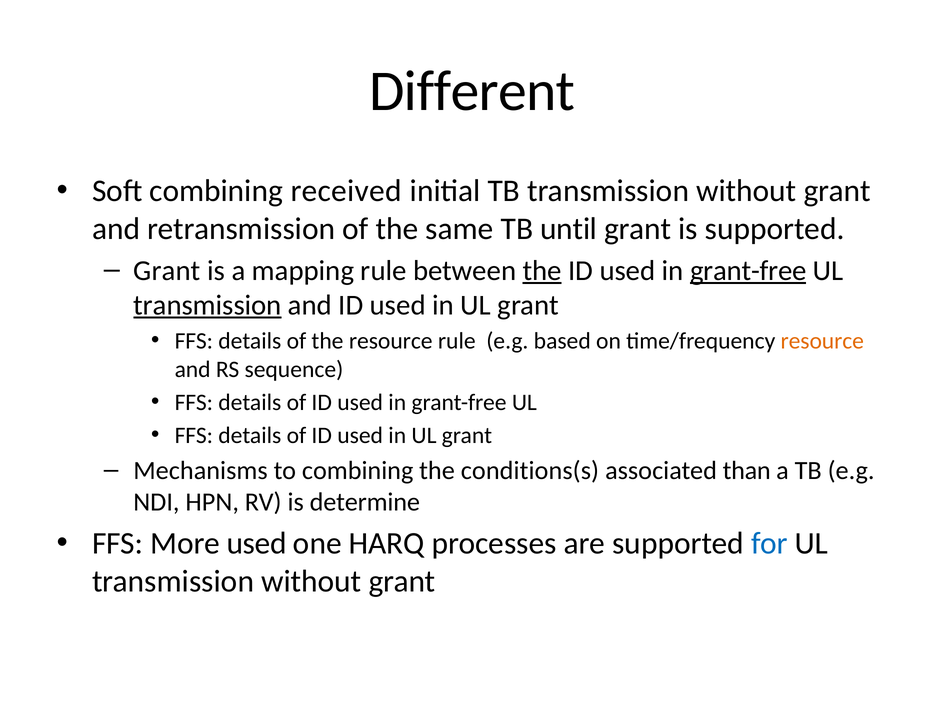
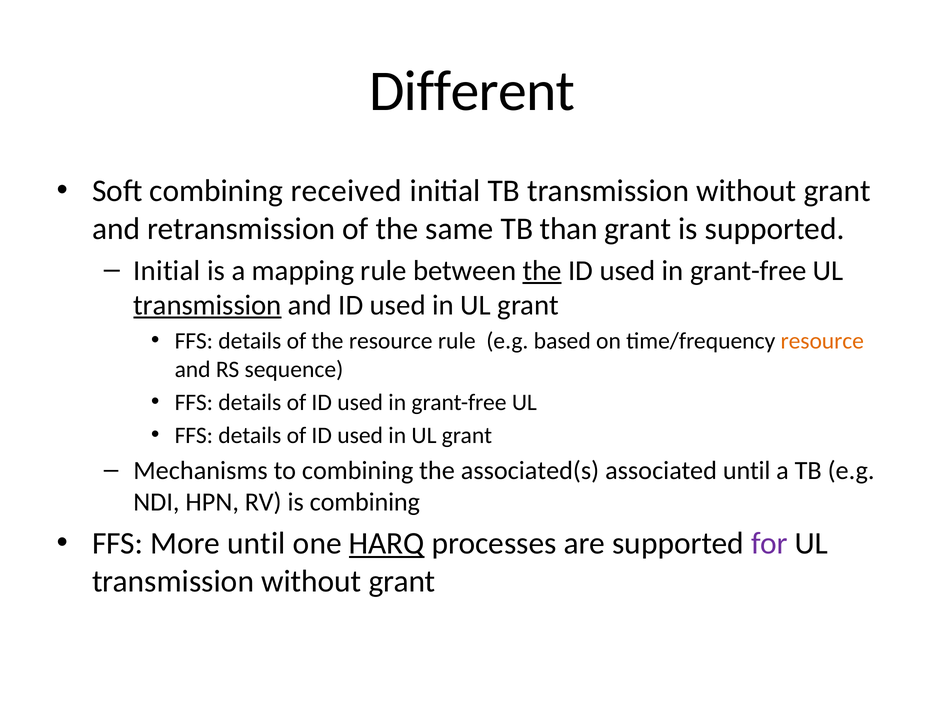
until: until -> than
Grant at (167, 271): Grant -> Initial
grant-free at (748, 271) underline: present -> none
conditions(s: conditions(s -> associated(s
associated than: than -> until
is determine: determine -> combining
More used: used -> until
HARQ underline: none -> present
for colour: blue -> purple
